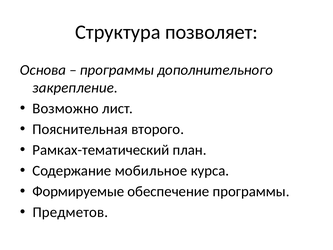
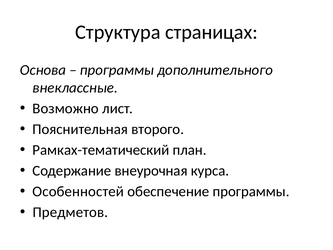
позволяет: позволяет -> страницах
закрепление: закрепление -> внеклассные
мобильное: мобильное -> внеурочная
Формируемые: Формируемые -> Особенностей
